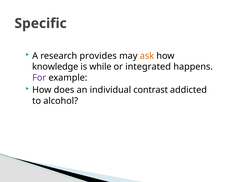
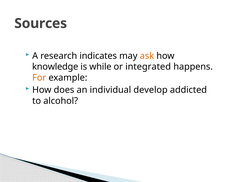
Specific: Specific -> Sources
provides: provides -> indicates
For colour: purple -> orange
contrast: contrast -> develop
